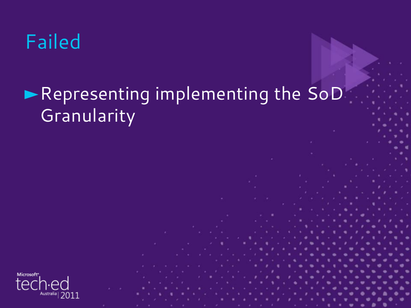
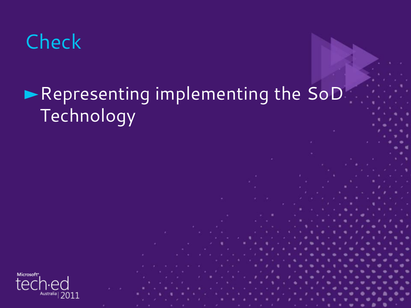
Failed: Failed -> Check
Granularity: Granularity -> Technology
